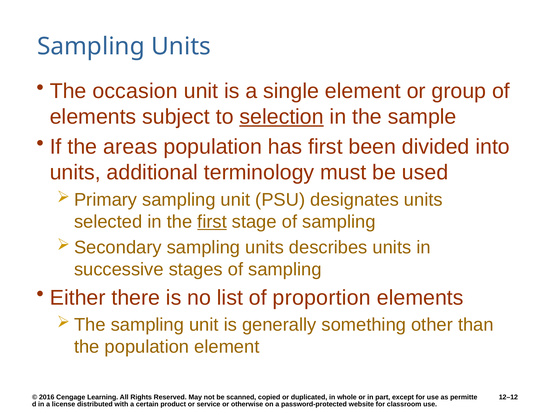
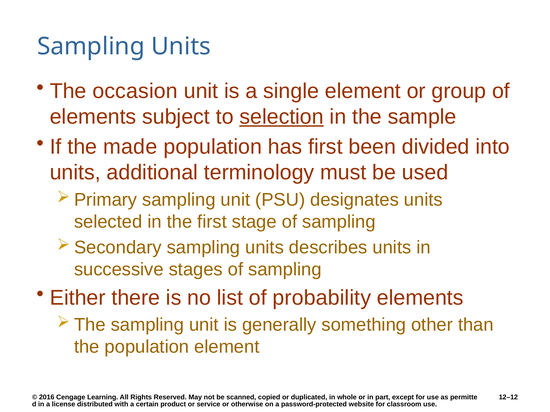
areas: areas -> made
first at (212, 222) underline: present -> none
proportion: proportion -> probability
